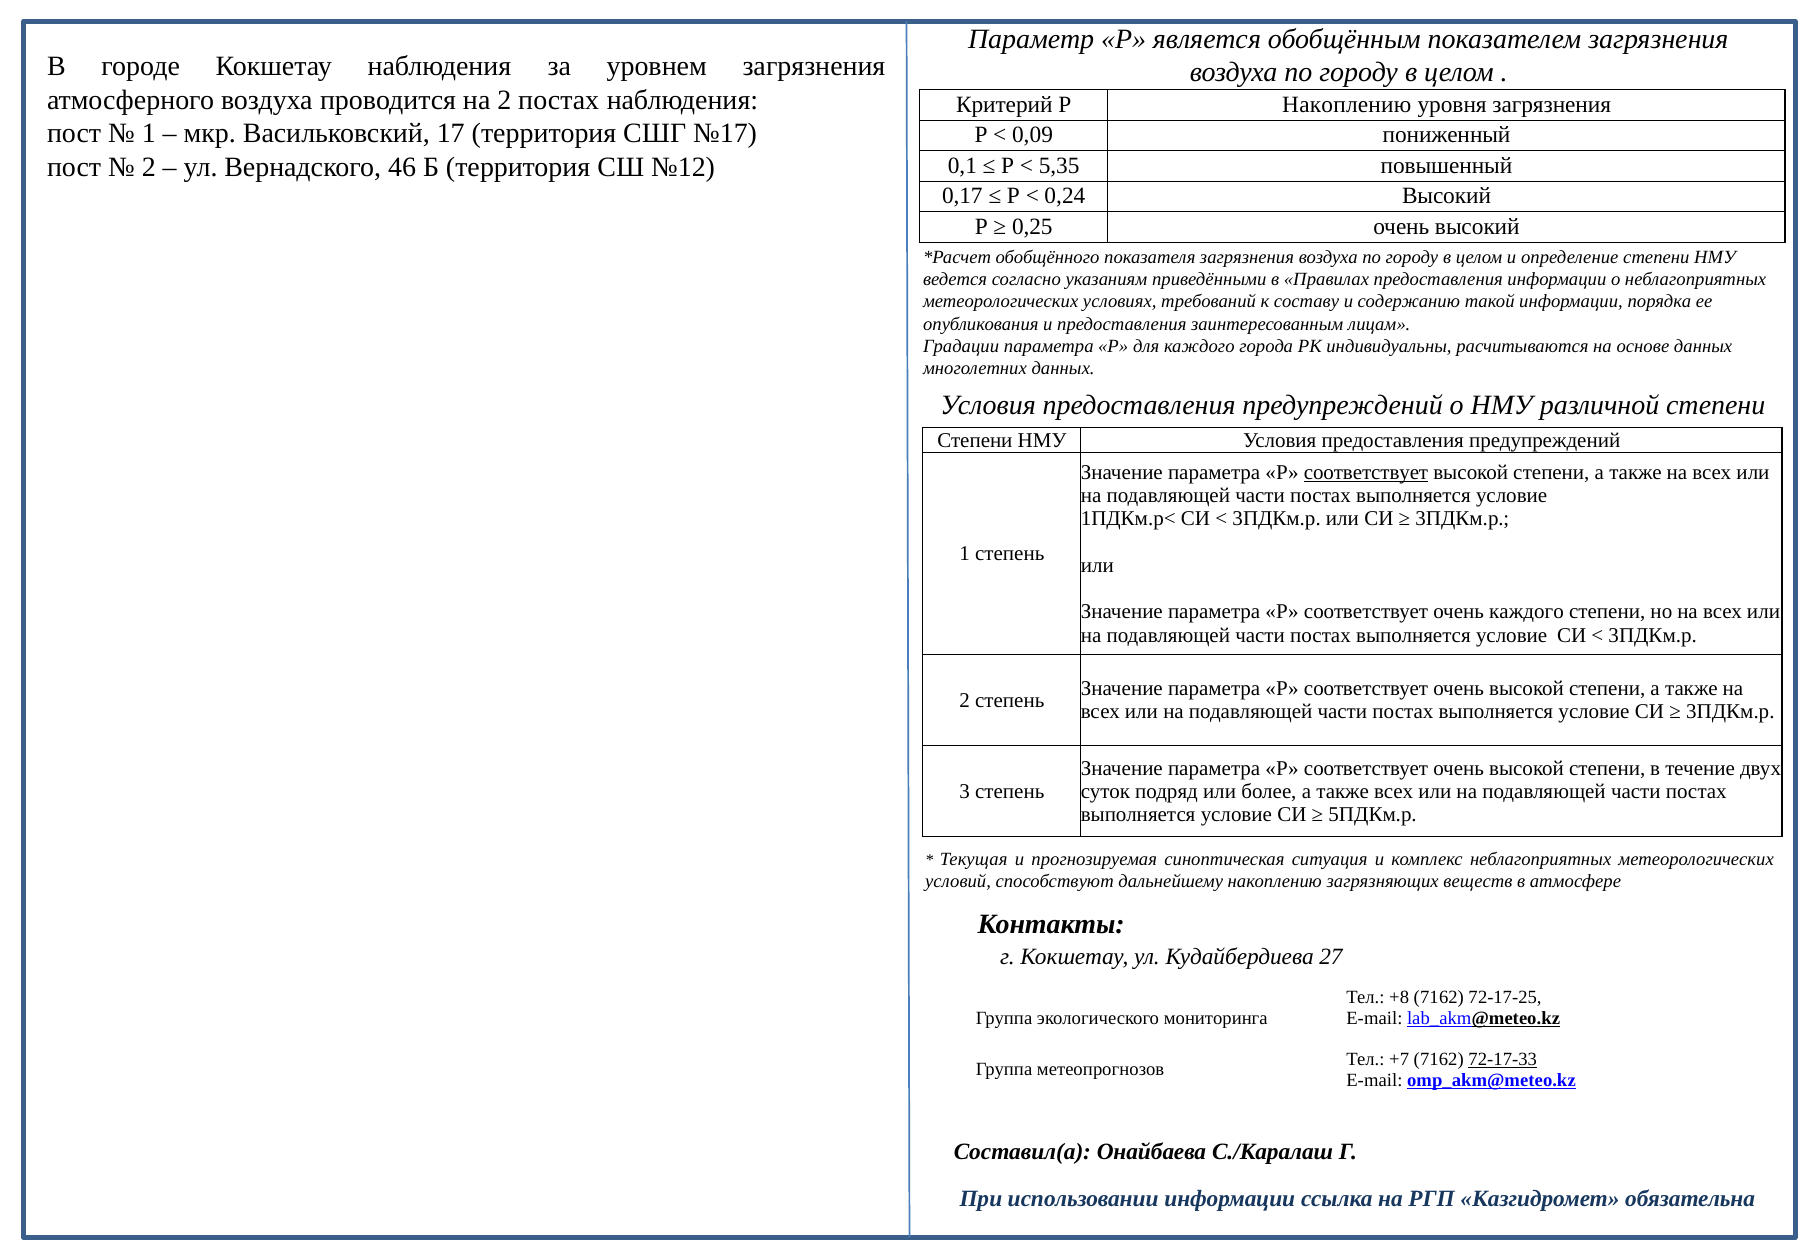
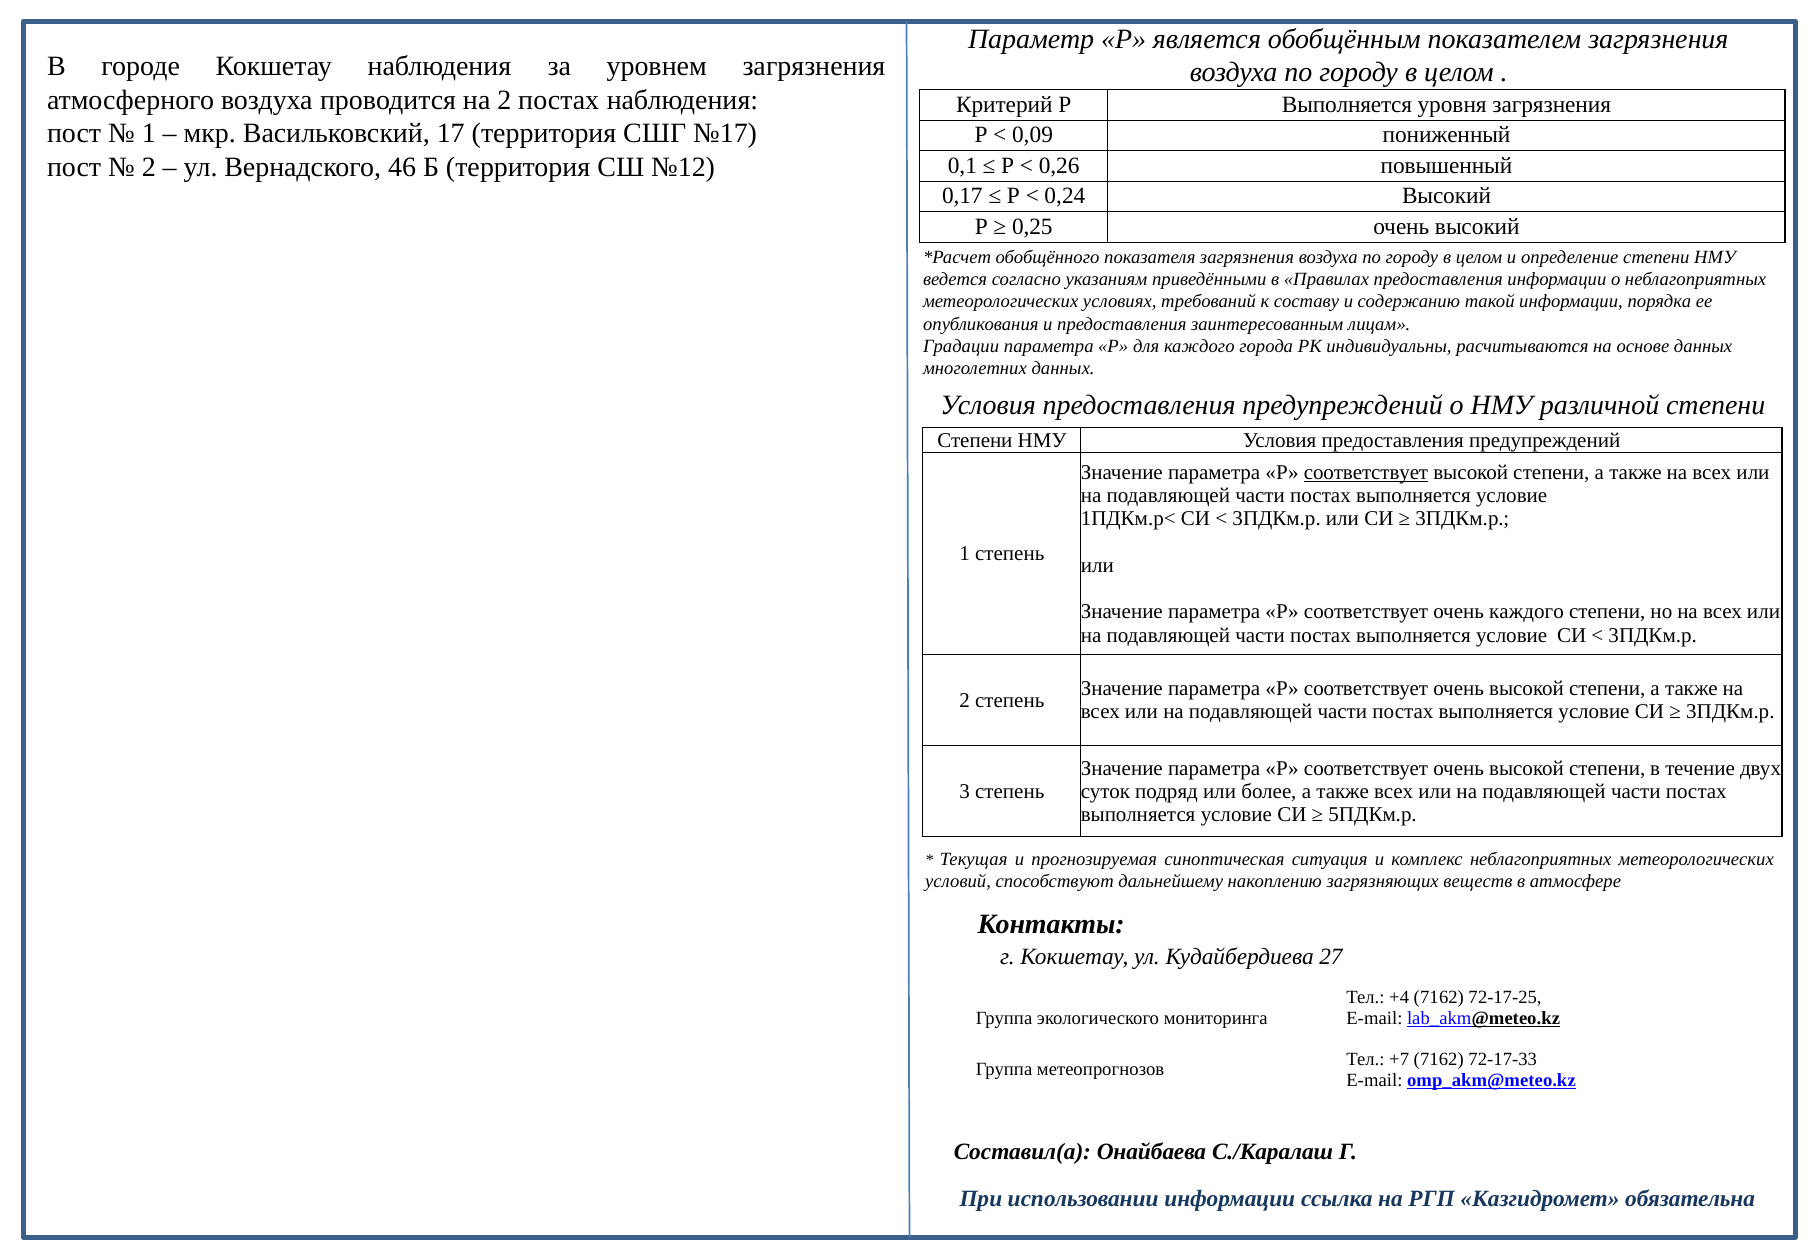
Р Накоплению: Накоплению -> Выполняется
5,35: 5,35 -> 0,26
+8: +8 -> +4
72-17-33 underline: present -> none
